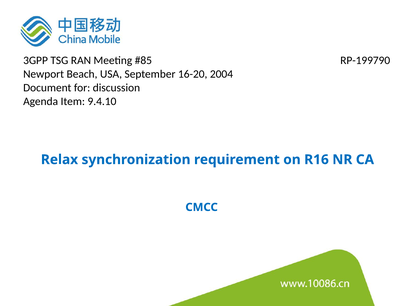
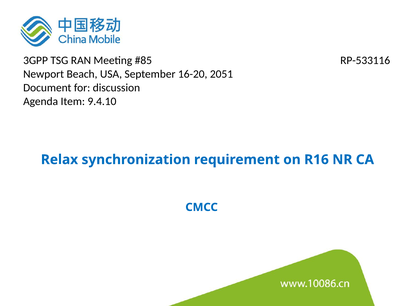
RP-199790: RP-199790 -> RP-533116
2004: 2004 -> 2051
